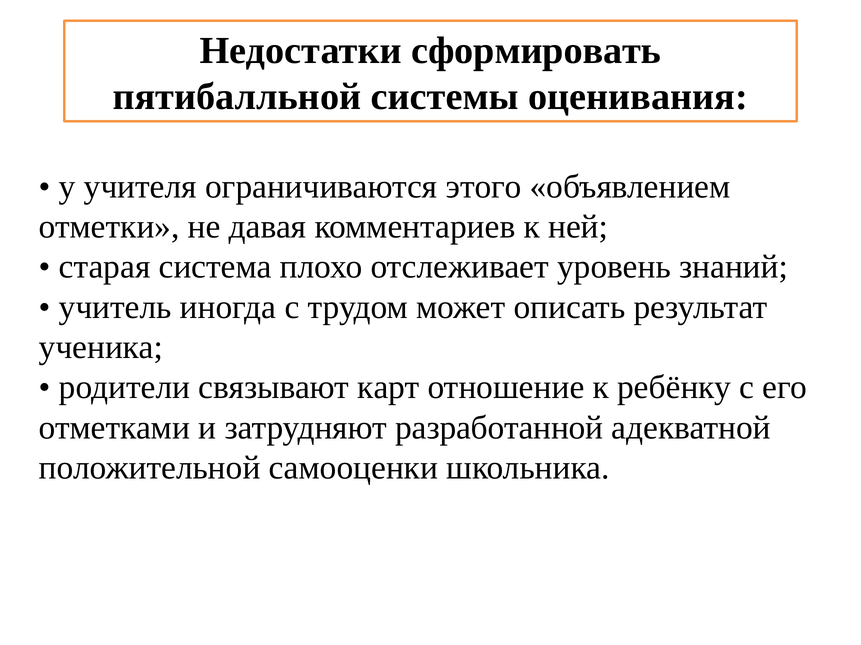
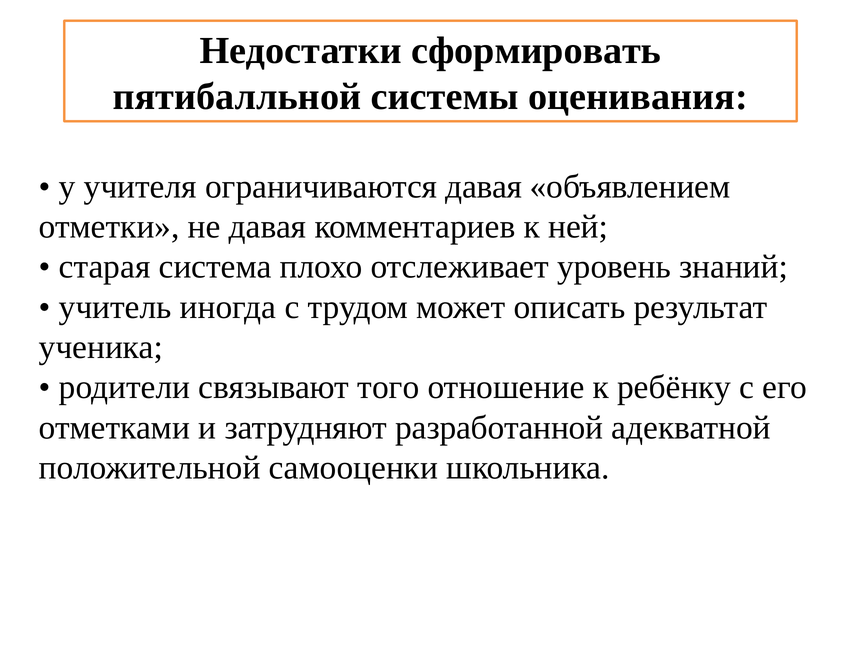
ограничиваются этого: этого -> давая
карт: карт -> того
